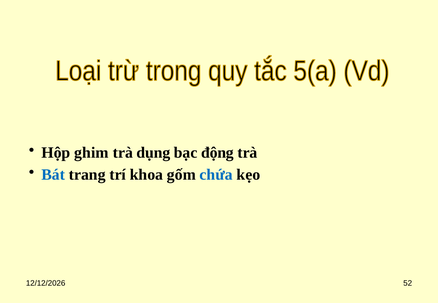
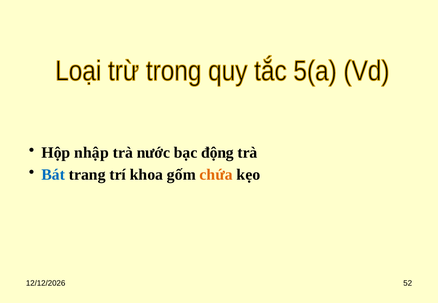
ghim: ghim -> nhập
dụng: dụng -> nước
chứa colour: blue -> orange
